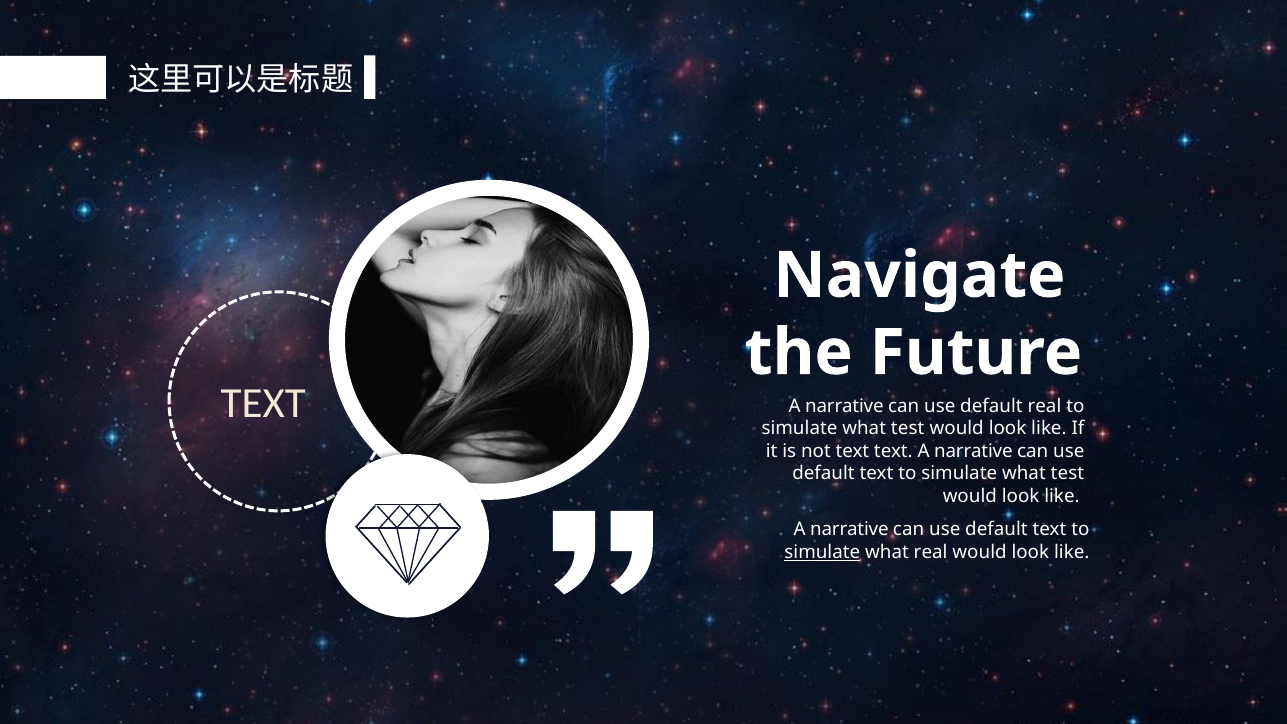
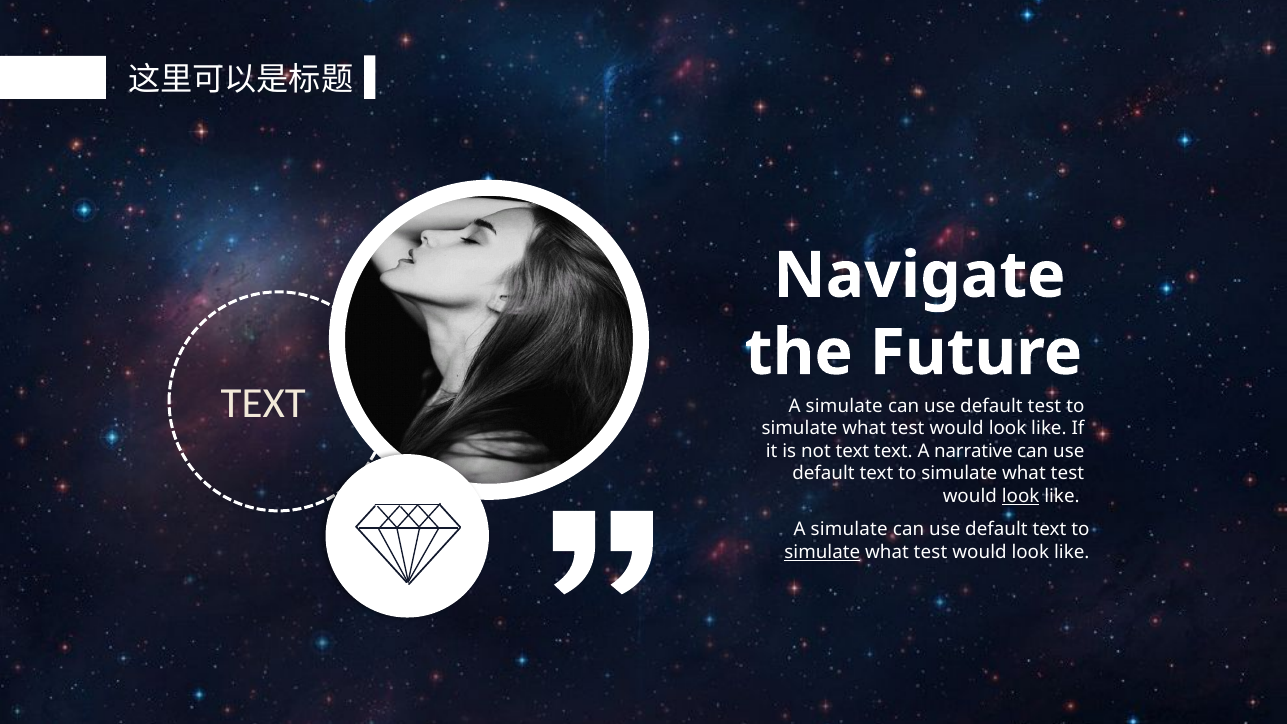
narrative at (844, 406): narrative -> simulate
default real: real -> test
look at (1021, 496) underline: none -> present
narrative at (849, 529): narrative -> simulate
real at (931, 552): real -> test
